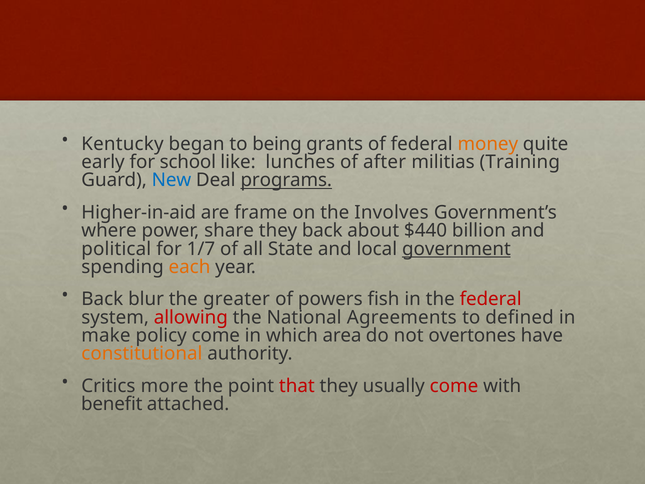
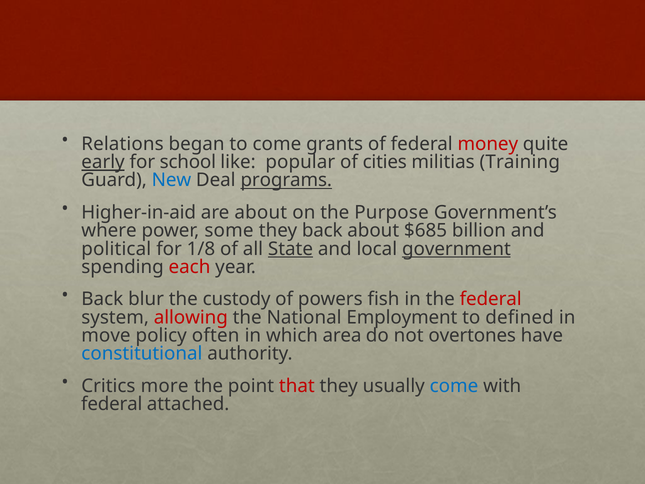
Kentucky: Kentucky -> Relations
to being: being -> come
money colour: orange -> red
early underline: none -> present
lunches: lunches -> popular
after: after -> cities
are frame: frame -> about
Involves: Involves -> Purpose
share: share -> some
$440: $440 -> $685
1/7: 1/7 -> 1/8
State underline: none -> present
each colour: orange -> red
greater: greater -> custody
Agreements: Agreements -> Employment
make: make -> move
policy come: come -> often
constitutional colour: orange -> blue
come at (454, 386) colour: red -> blue
benefit at (112, 404): benefit -> federal
